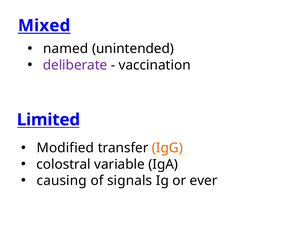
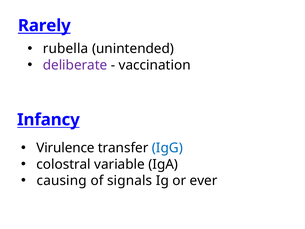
Mixed: Mixed -> Rarely
named: named -> rubella
Limited: Limited -> Infancy
Modified: Modified -> Virulence
IgG colour: orange -> blue
